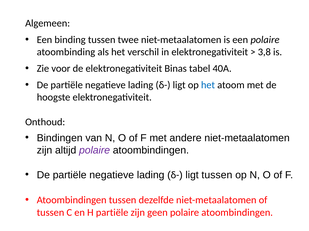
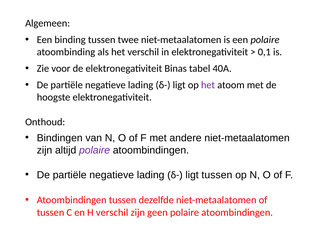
3,8: 3,8 -> 0,1
het at (208, 85) colour: blue -> purple
H partiële: partiële -> verschil
